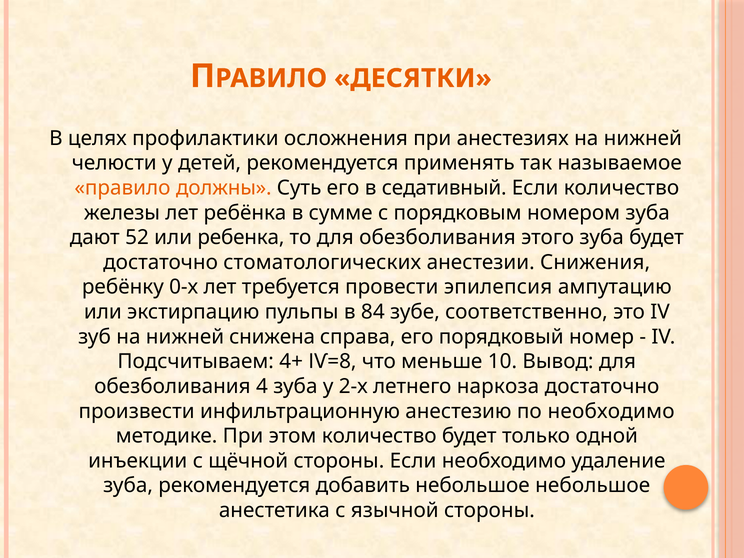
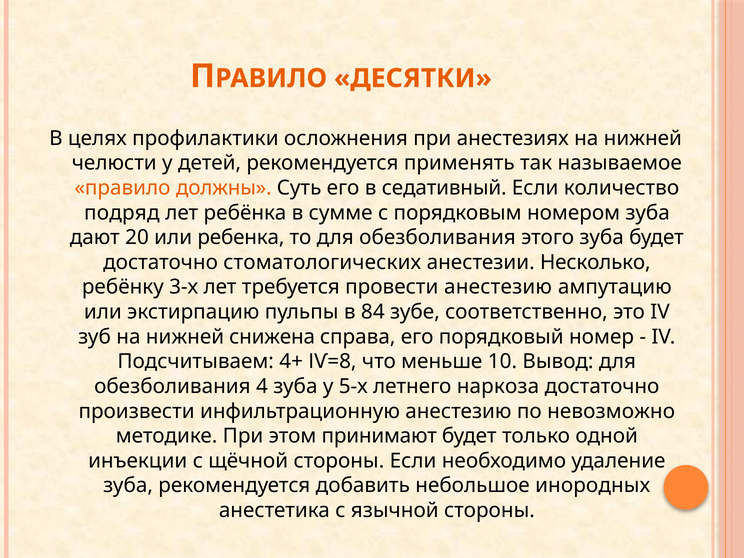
железы: железы -> подряд
52: 52 -> 20
Снижения: Снижения -> Несколько
0-х: 0-х -> 3-х
провести эпилепсия: эпилепсия -> анестезию
2-х: 2-х -> 5-х
по необходимо: необходимо -> невозможно
этом количество: количество -> принимают
небольшое небольшое: небольшое -> инородных
